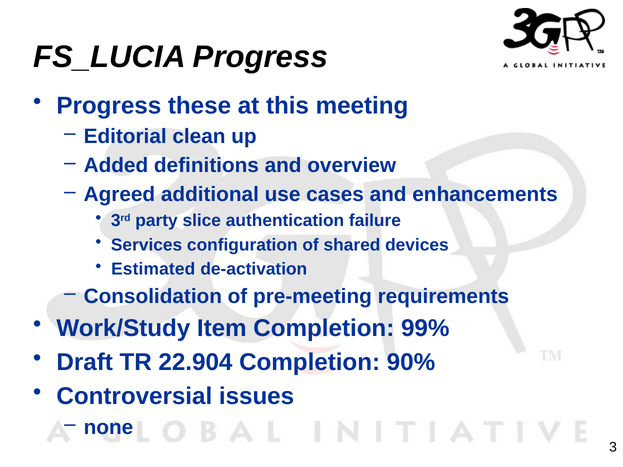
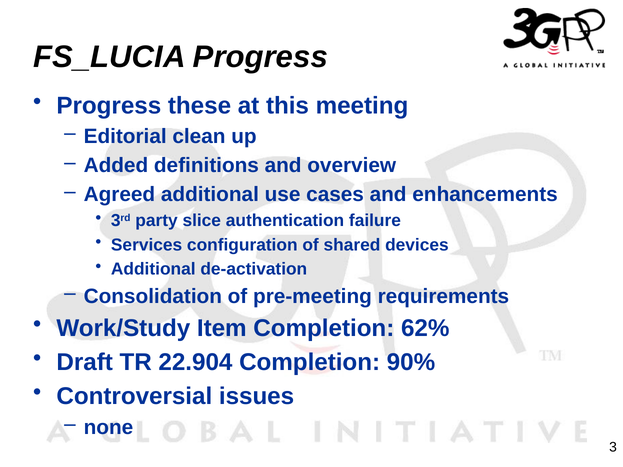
Estimated at (153, 269): Estimated -> Additional
99%: 99% -> 62%
